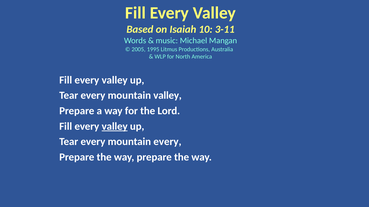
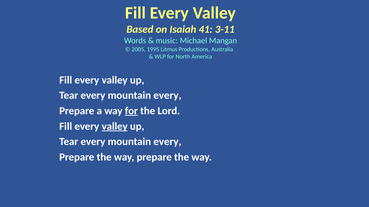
10: 10 -> 41
valley at (168, 96): valley -> every
for at (131, 111) underline: none -> present
